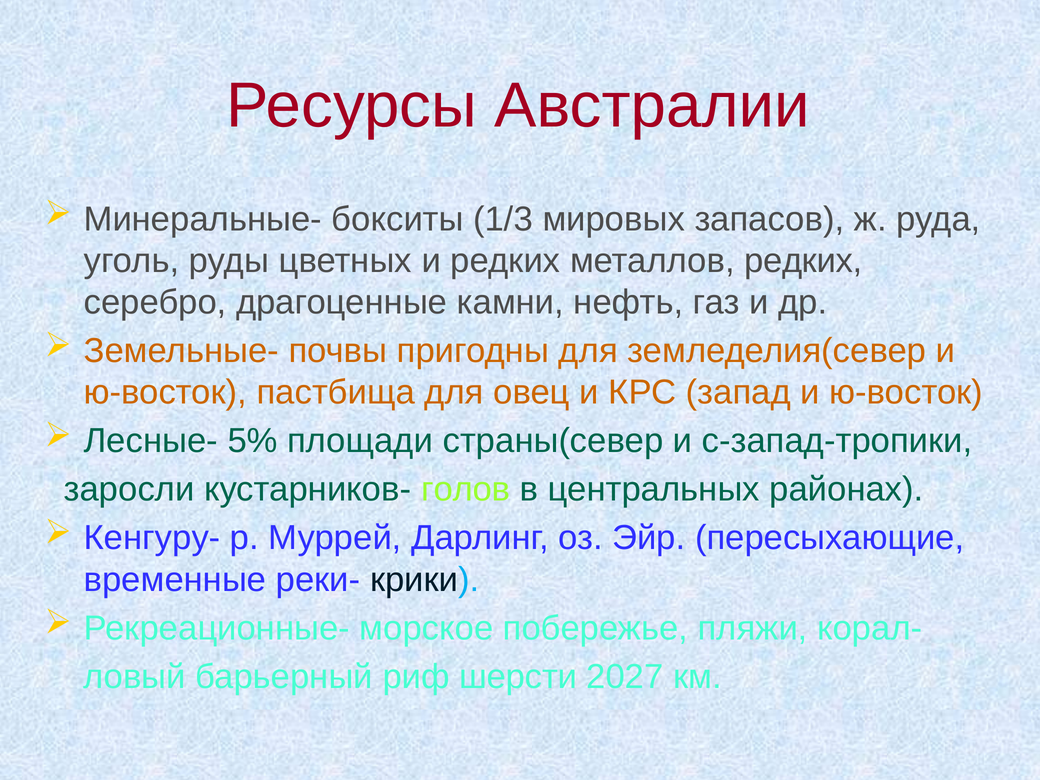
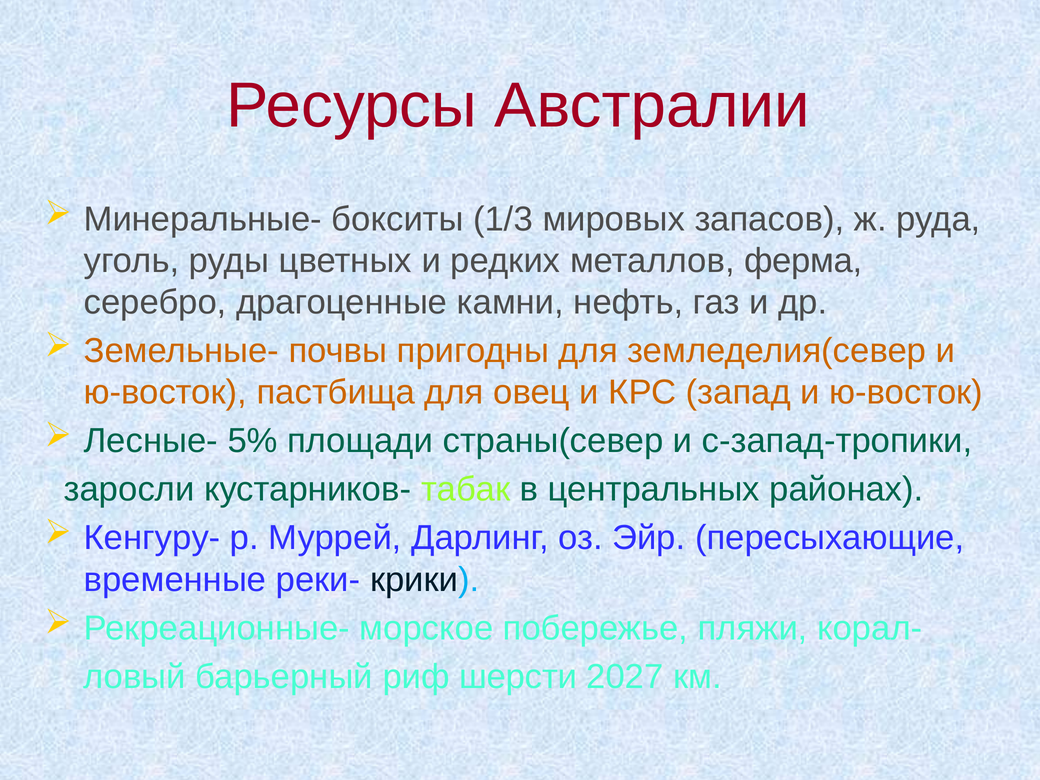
металлов редких: редких -> ферма
голов: голов -> табак
